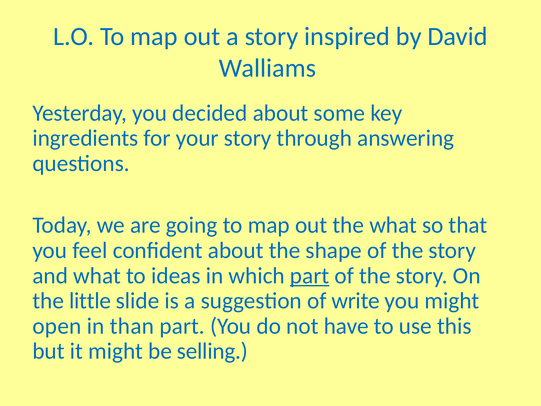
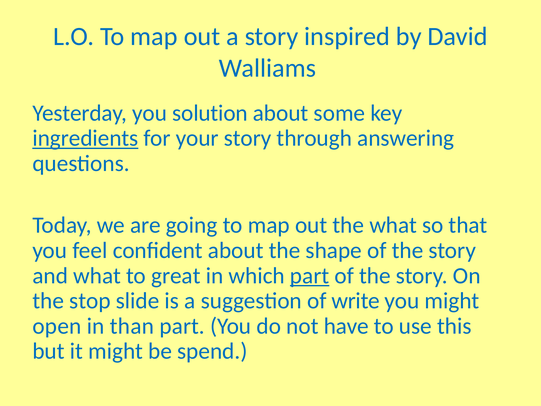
decided: decided -> solution
ingredients underline: none -> present
ideas: ideas -> great
little: little -> stop
selling: selling -> spend
